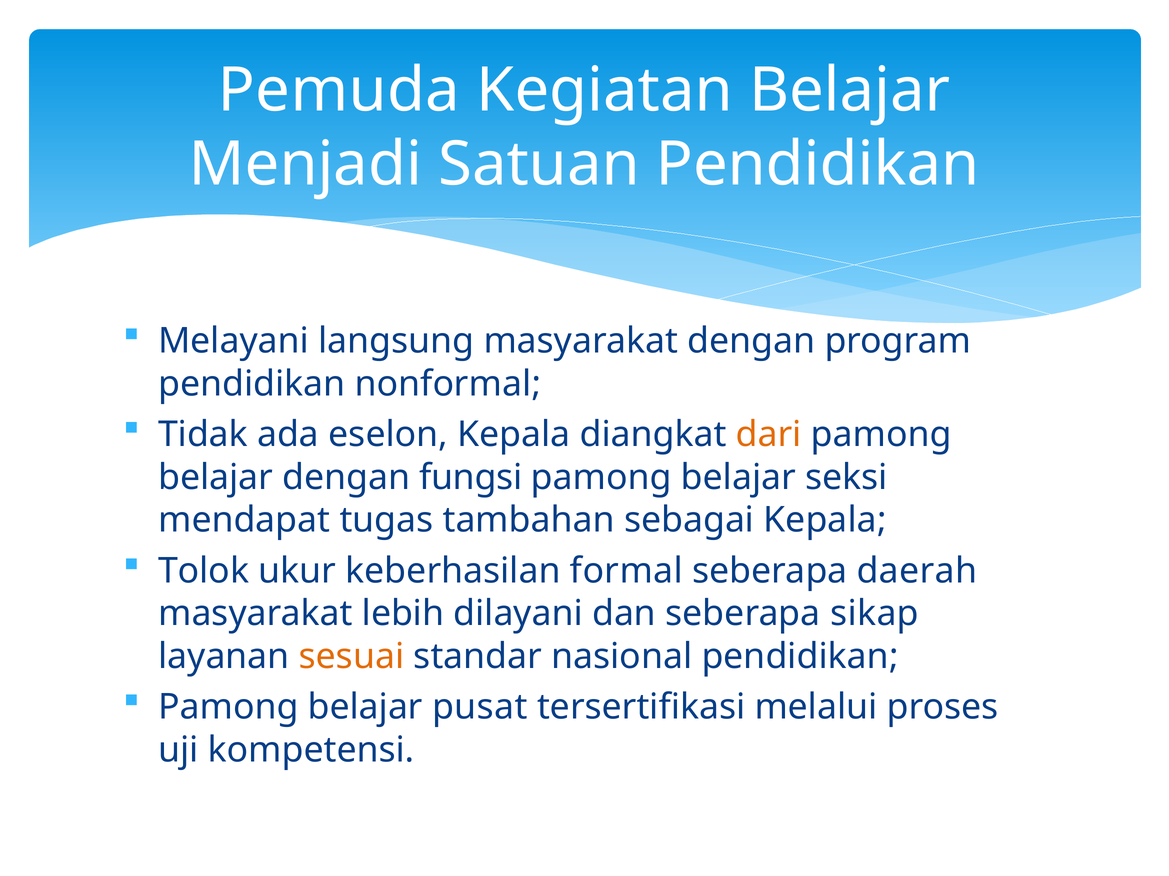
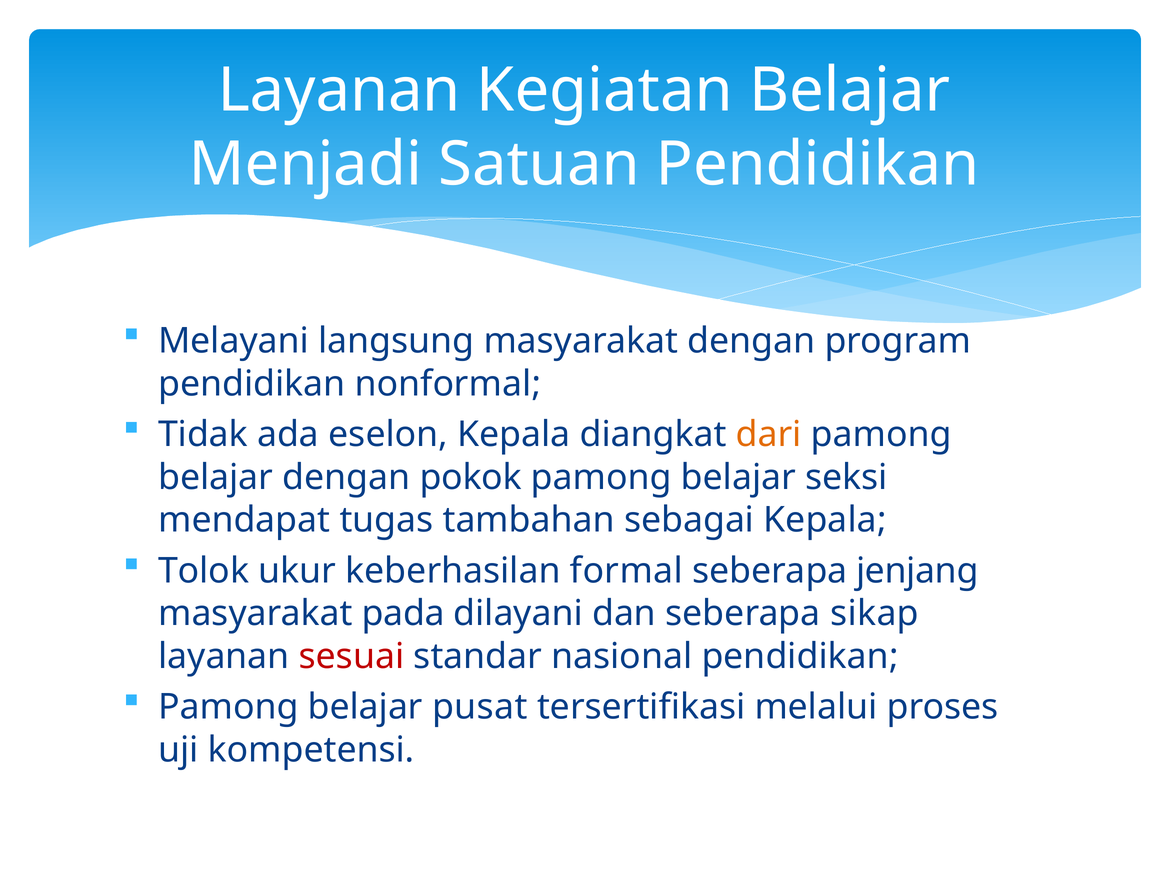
Pemuda at (339, 91): Pemuda -> Layanan
fungsi: fungsi -> pokok
daerah: daerah -> jenjang
lebih: lebih -> pada
sesuai colour: orange -> red
